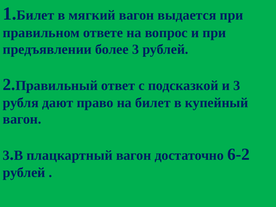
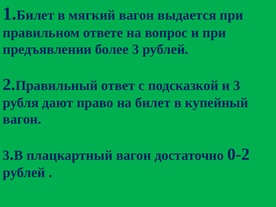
6-2: 6-2 -> 0-2
